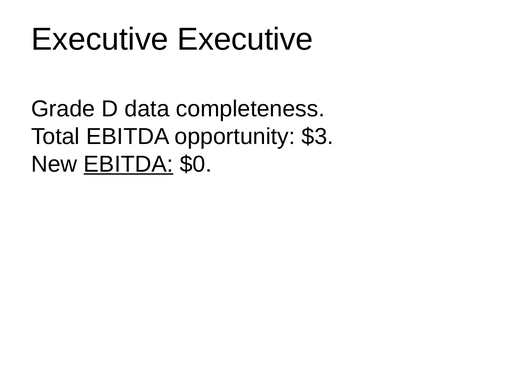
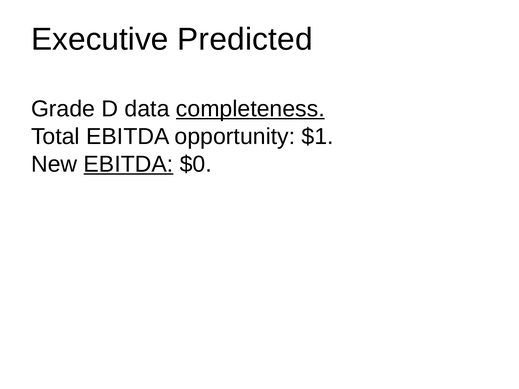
Executive Executive: Executive -> Predicted
completeness underline: none -> present
$3: $3 -> $1
